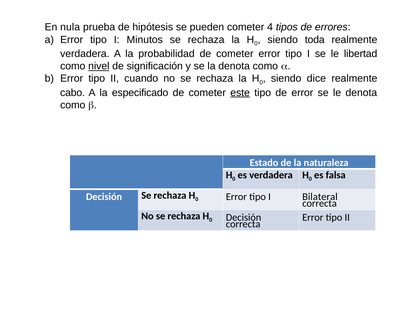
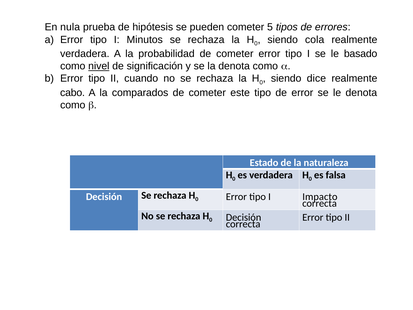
4: 4 -> 5
toda: toda -> cola
libertad: libertad -> basado
especificado: especificado -> comparados
este underline: present -> none
Bilateral: Bilateral -> Impacto
